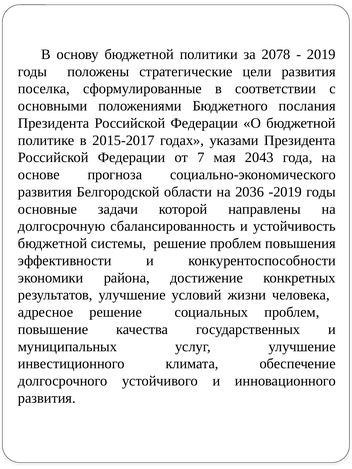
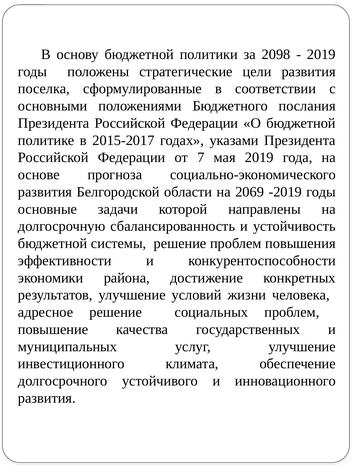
2078: 2078 -> 2098
мая 2043: 2043 -> 2019
2036: 2036 -> 2069
